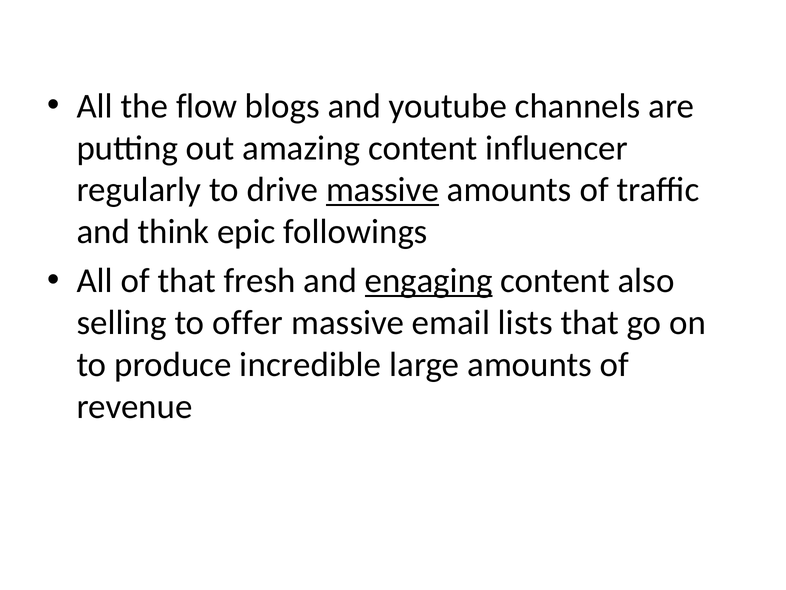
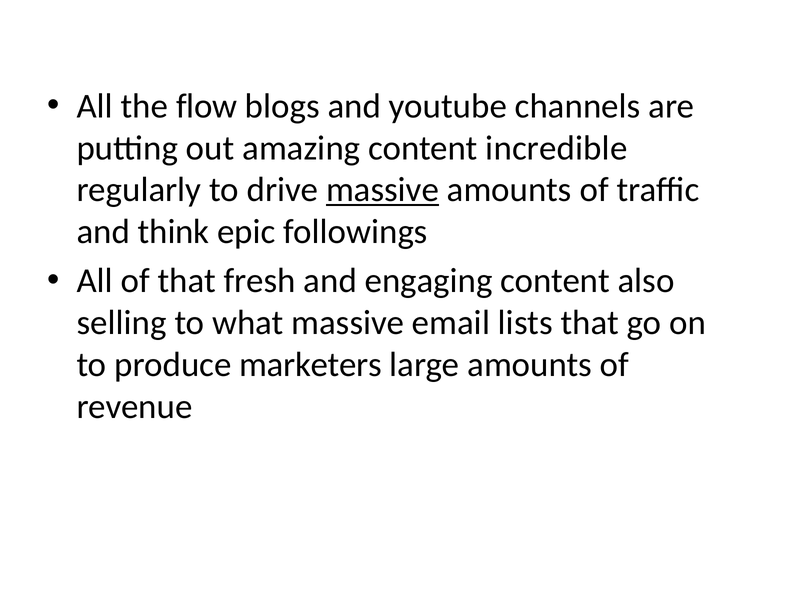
influencer: influencer -> incredible
engaging underline: present -> none
offer: offer -> what
incredible: incredible -> marketers
